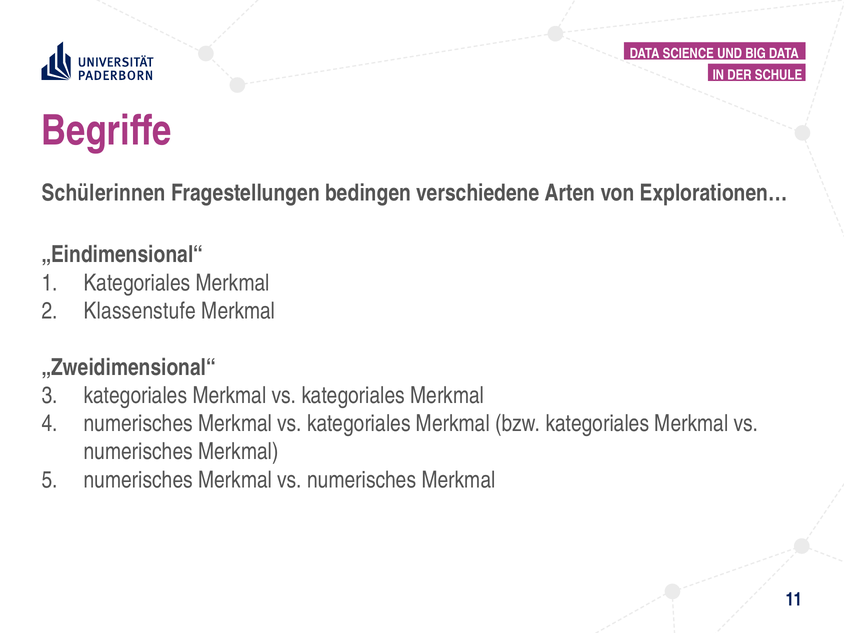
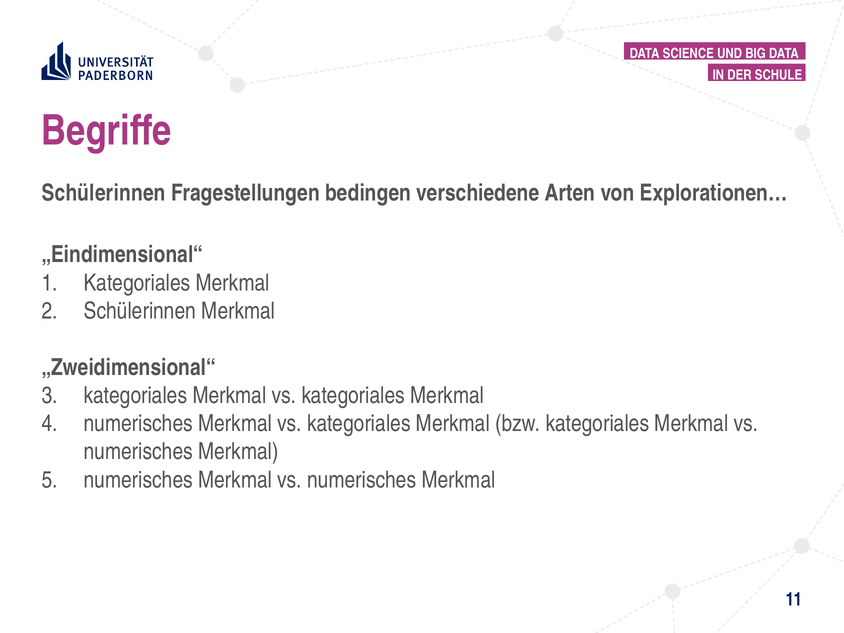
Klassenstufe at (140, 311): Klassenstufe -> Schülerinnen
